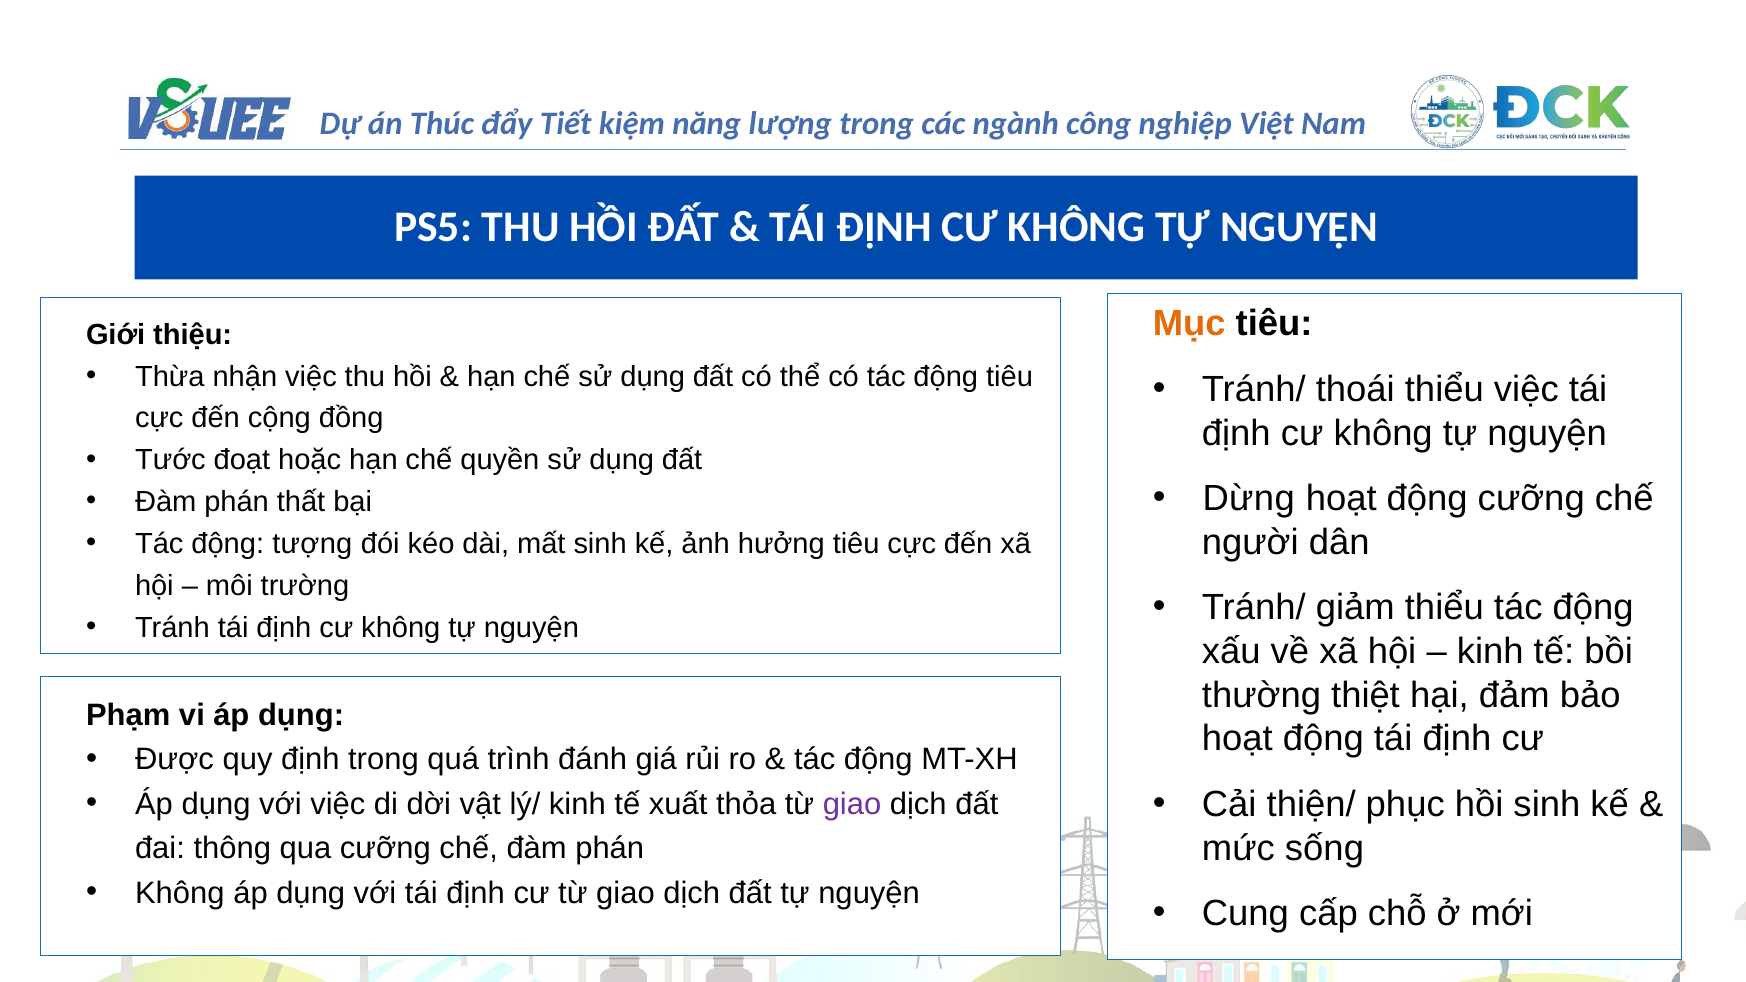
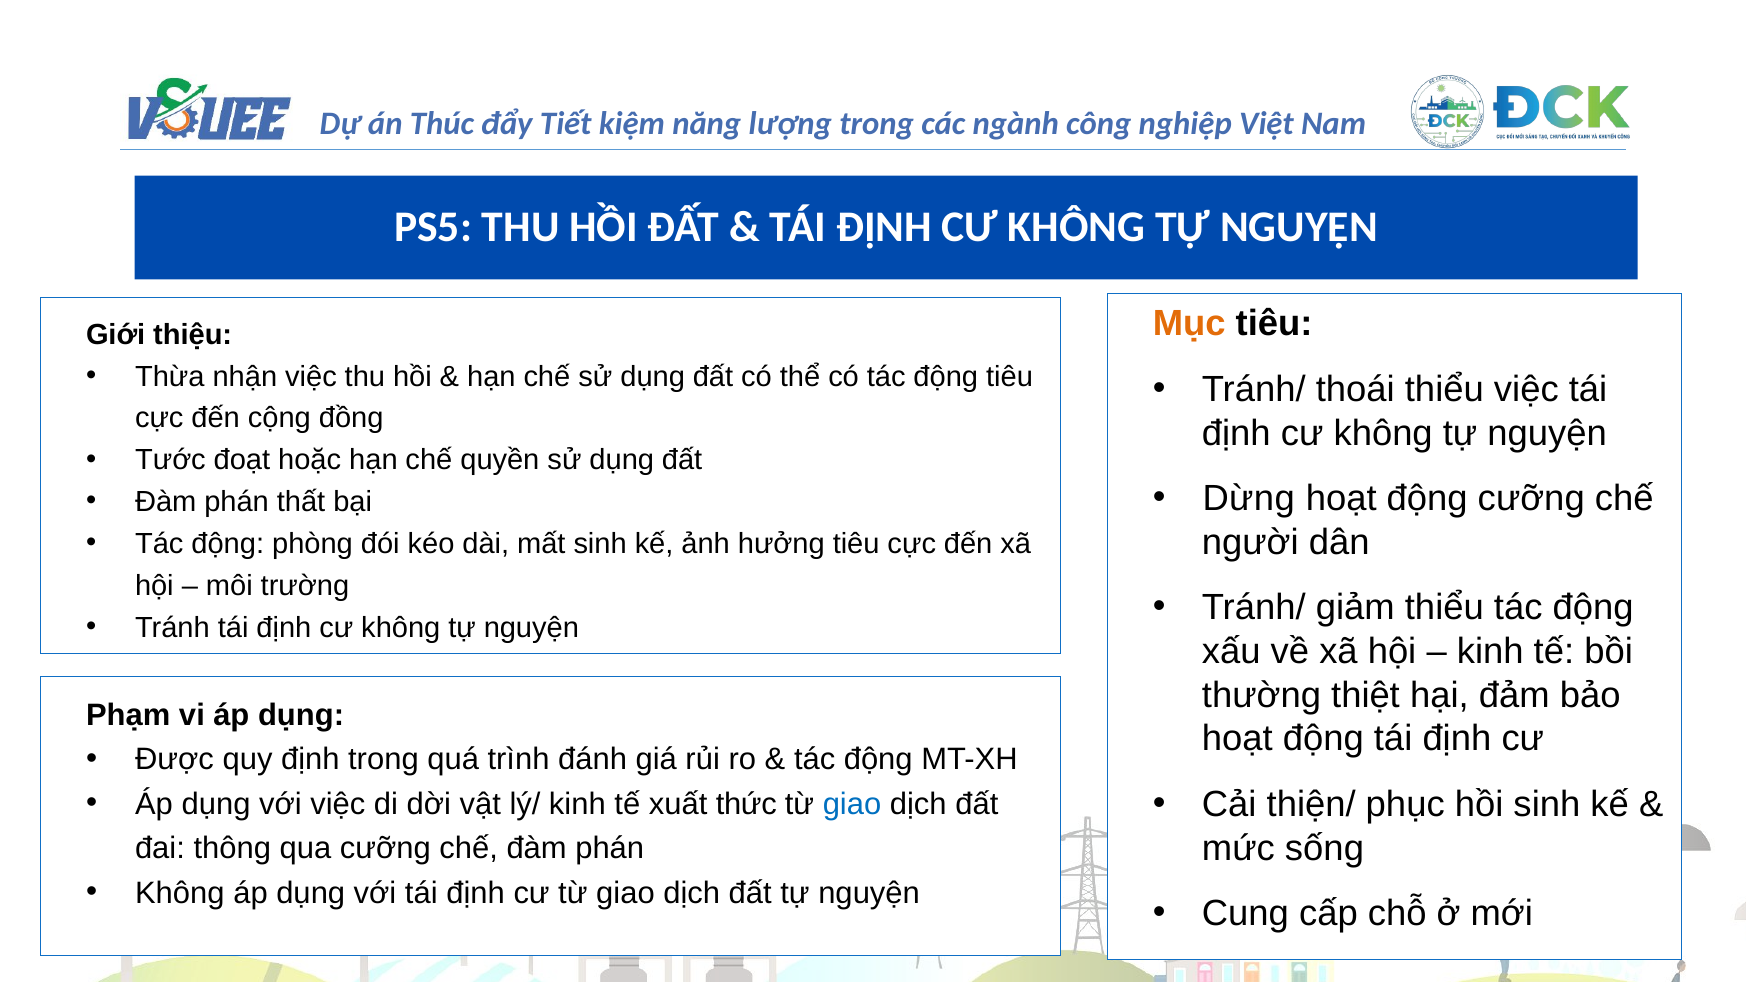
tượng: tượng -> phòng
thỏa: thỏa -> thức
giao at (852, 804) colour: purple -> blue
